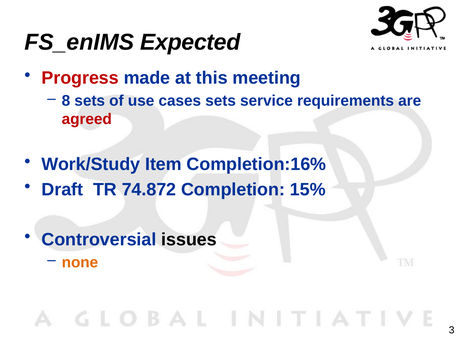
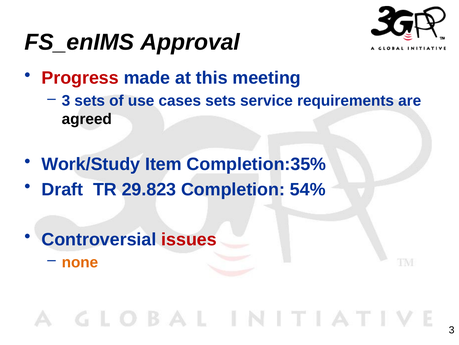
Expected: Expected -> Approval
8 at (66, 101): 8 -> 3
agreed colour: red -> black
Completion:16%: Completion:16% -> Completion:35%
74.872: 74.872 -> 29.823
15%: 15% -> 54%
issues colour: black -> red
